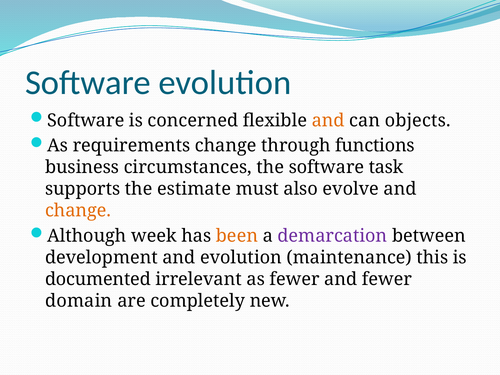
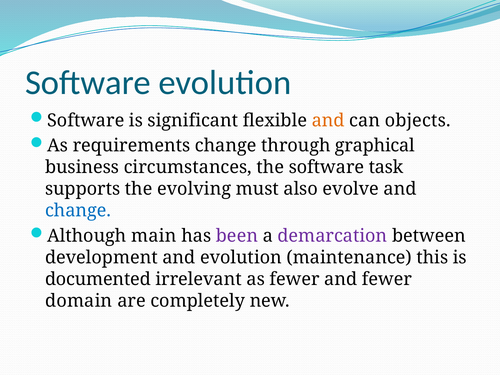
concerned: concerned -> significant
functions: functions -> graphical
estimate: estimate -> evolving
change at (78, 211) colour: orange -> blue
week: week -> main
been colour: orange -> purple
